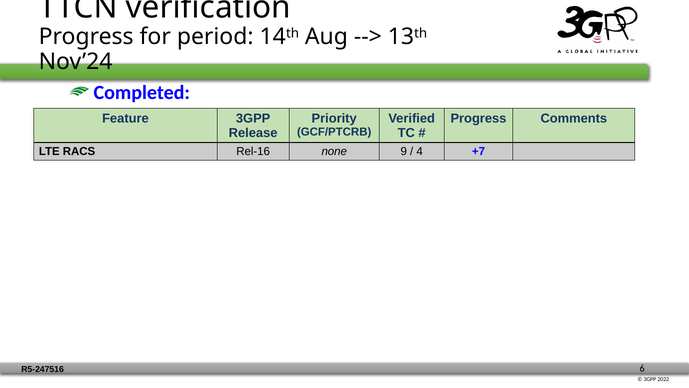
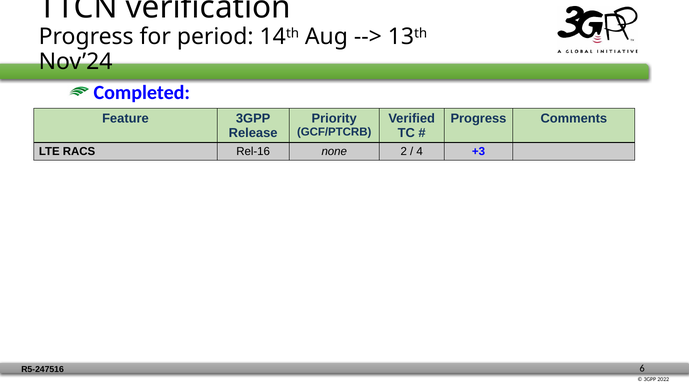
9: 9 -> 2
+7: +7 -> +3
